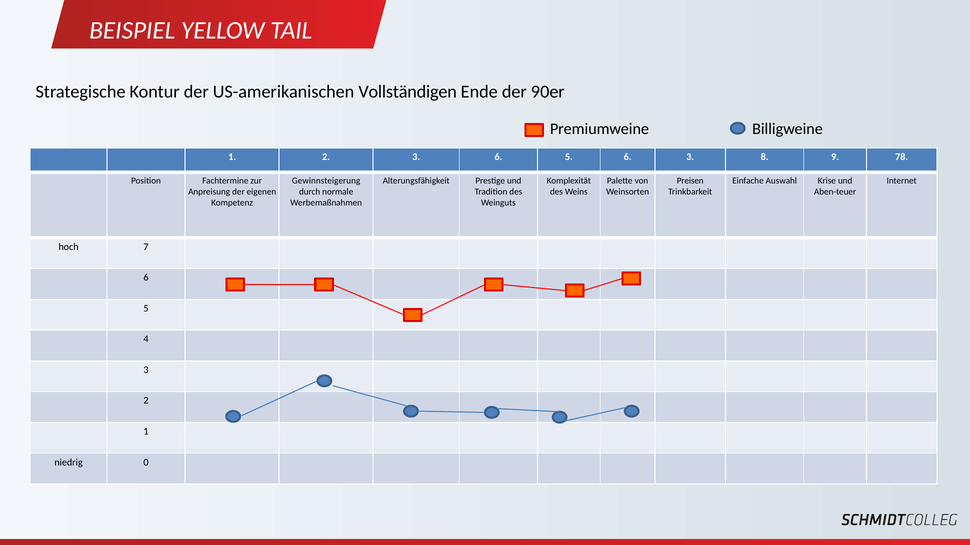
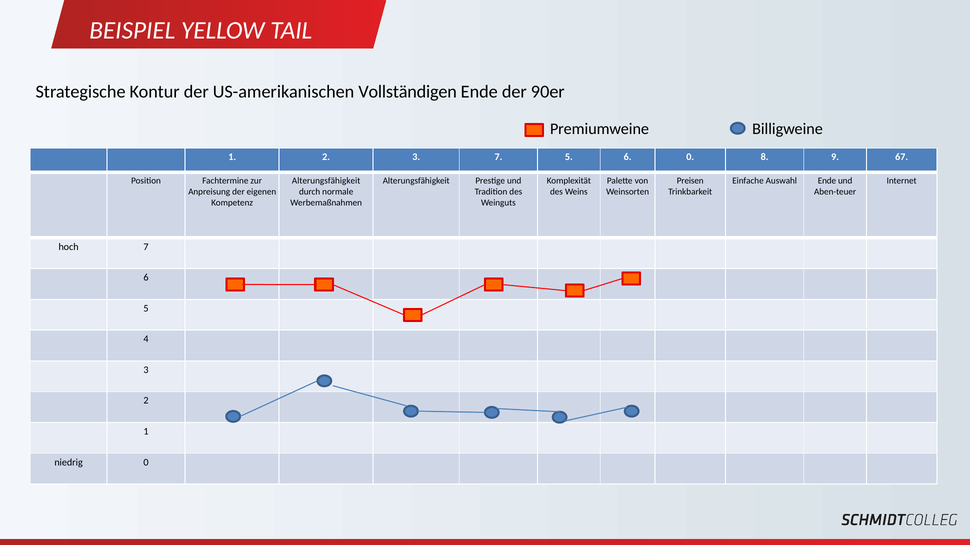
3 6: 6 -> 7
6 3: 3 -> 0
78: 78 -> 67
Gewinnsteigerung at (326, 181): Gewinnsteigerung -> Alterungsfähigkeit
Auswahl Krise: Krise -> Ende
